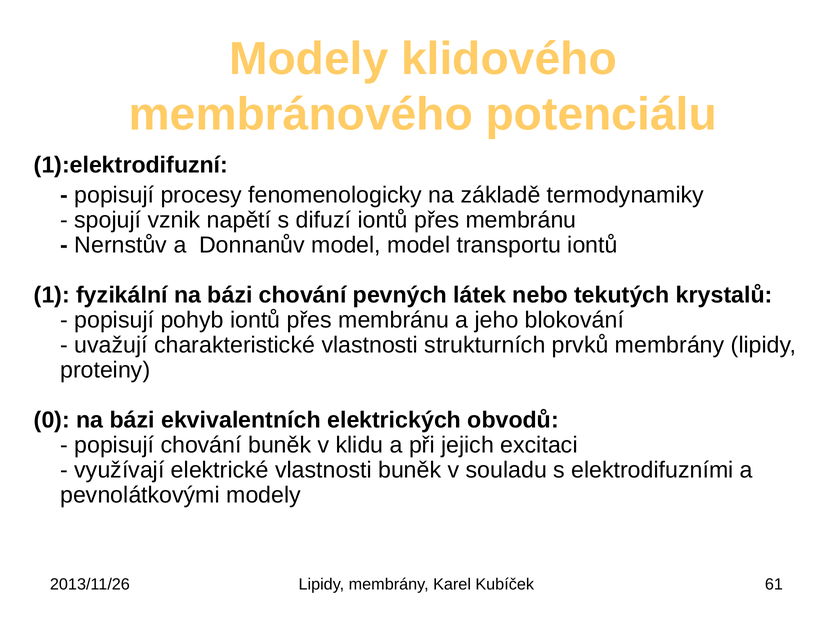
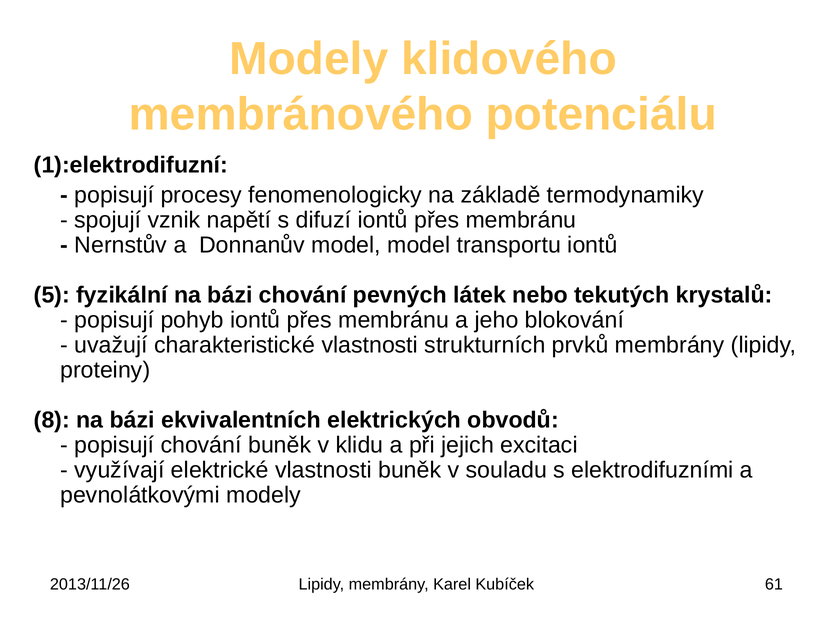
1: 1 -> 5
0: 0 -> 8
